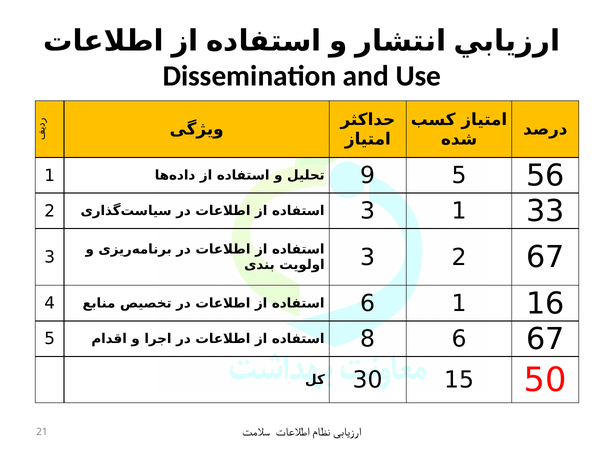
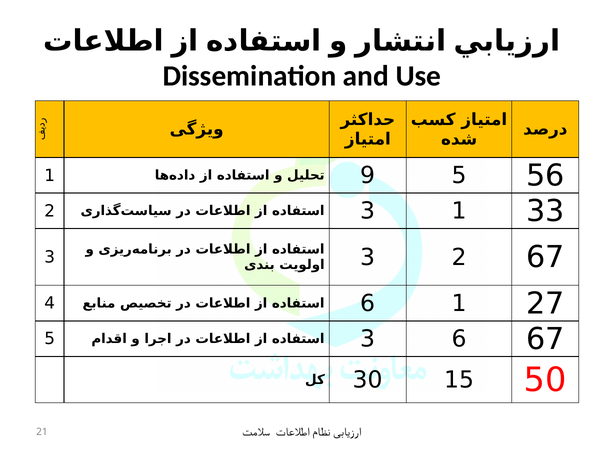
16: 16 -> 27
8 at (368, 339): 8 -> 3
